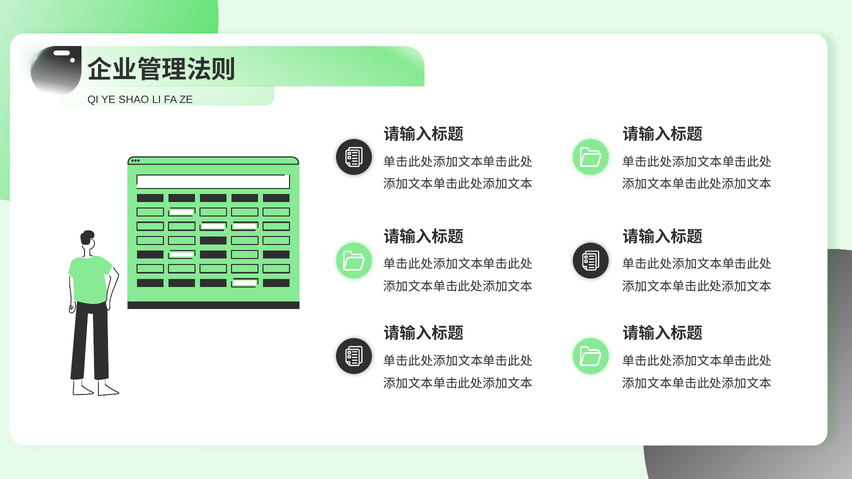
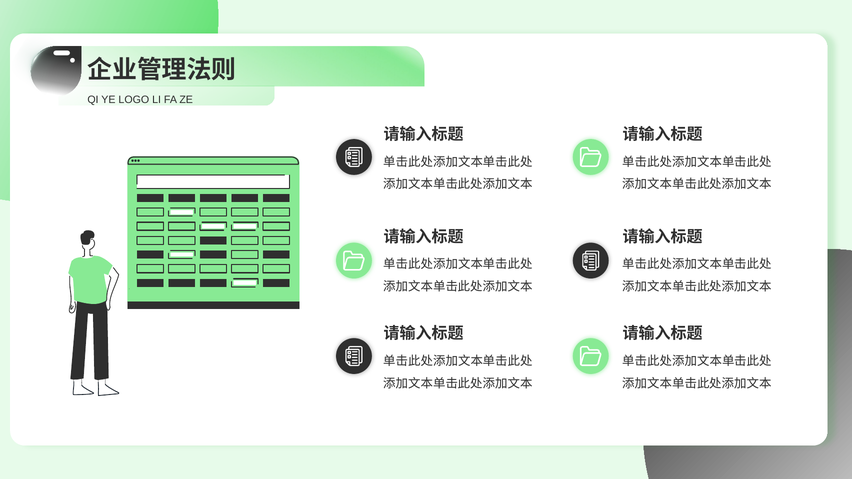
SHAO: SHAO -> LOGO
